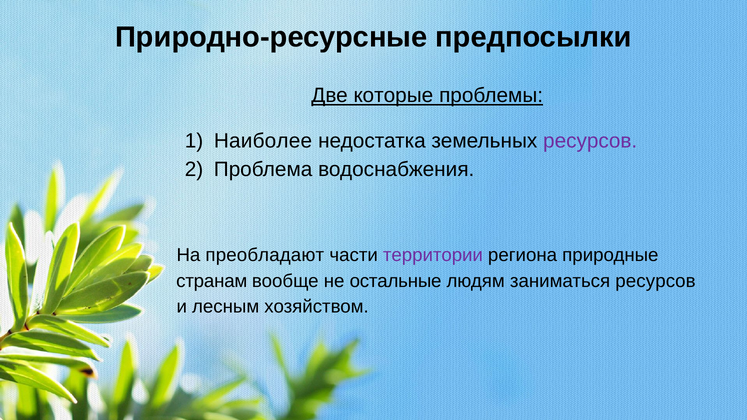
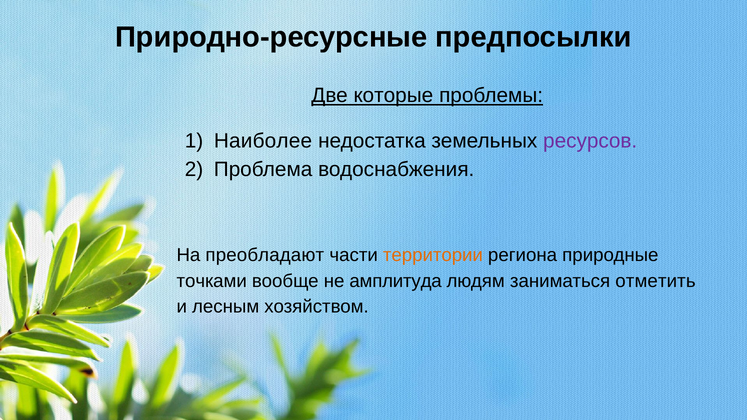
территории colour: purple -> orange
странам: странам -> точками
остальные: остальные -> амплитуда
заниматься ресурсов: ресурсов -> отметить
